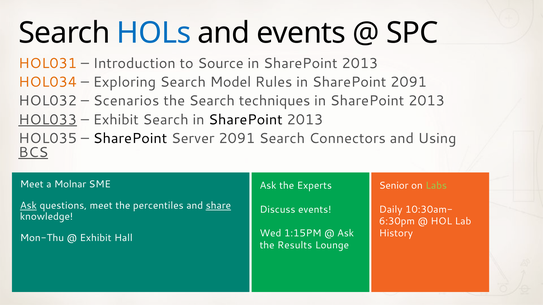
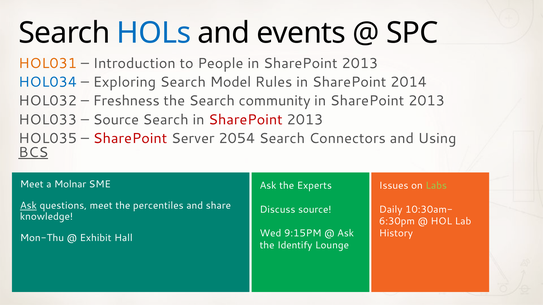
Source: Source -> People
HOL034 colour: orange -> blue
SharePoint 2091: 2091 -> 2014
Scenarios: Scenarios -> Freshness
techniques: techniques -> community
HOL033 underline: present -> none
Exhibit at (116, 120): Exhibit -> Source
SharePoint at (246, 120) colour: black -> red
SharePoint at (130, 139) colour: black -> red
Server 2091: 2091 -> 2054
Senior: Senior -> Issues
share underline: present -> none
Discuss events: events -> source
1:15PM: 1:15PM -> 9:15PM
Results: Results -> Identify
